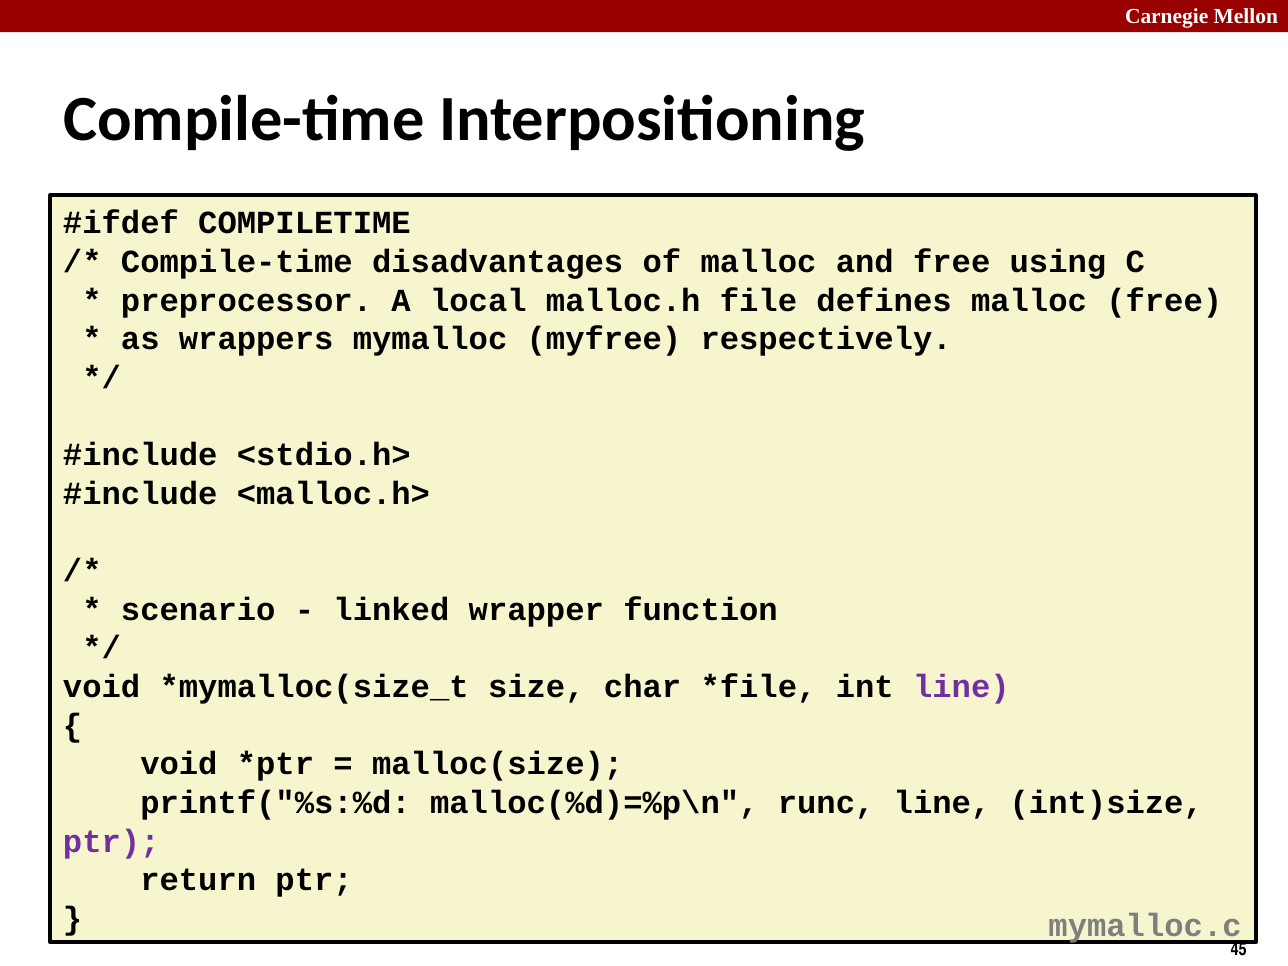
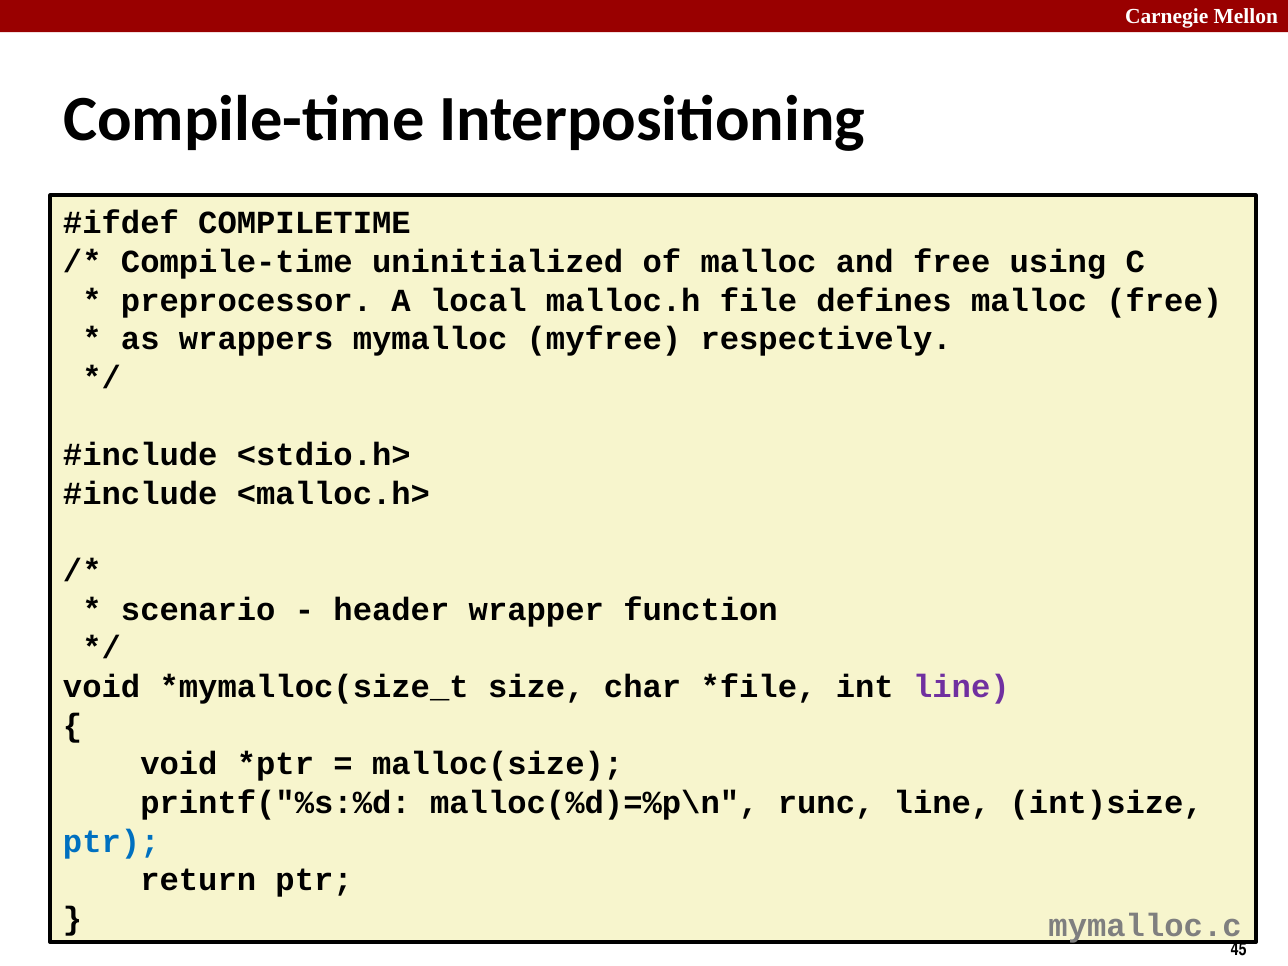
disadvantages: disadvantages -> uninitialized
linked: linked -> header
ptr at (111, 841) colour: purple -> blue
